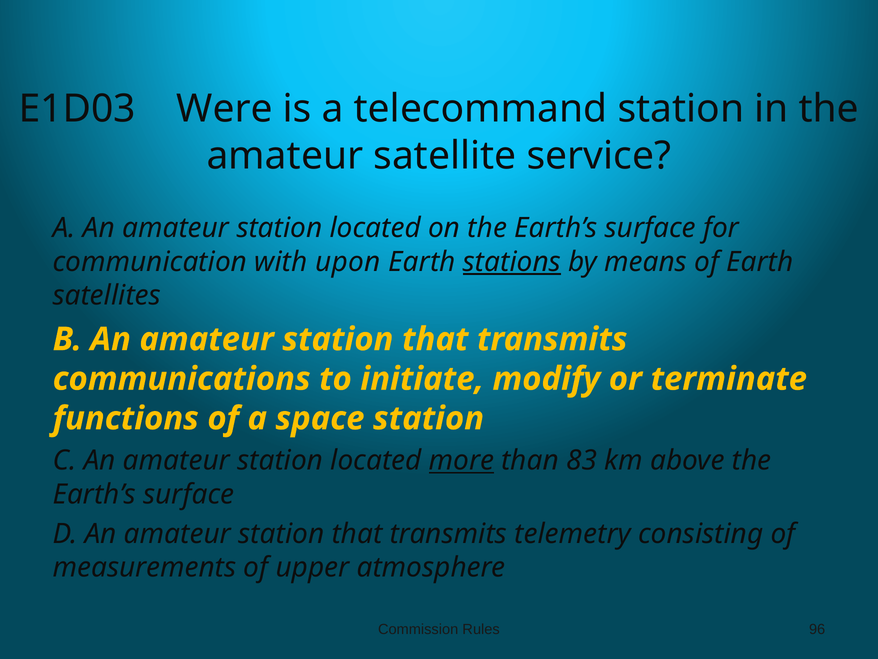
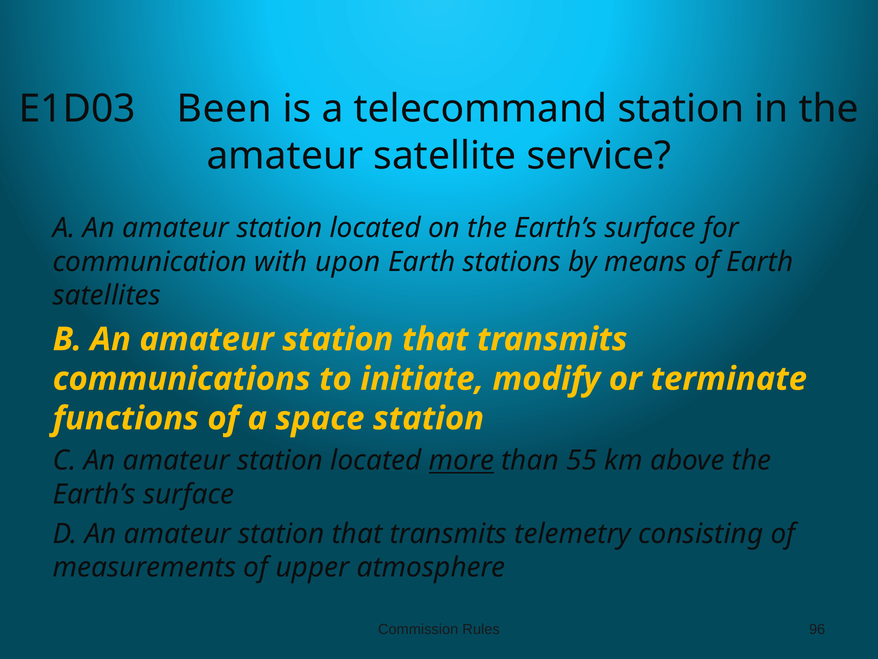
Were: Were -> Been
stations underline: present -> none
83: 83 -> 55
